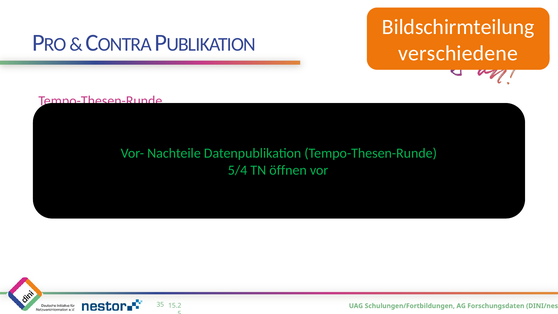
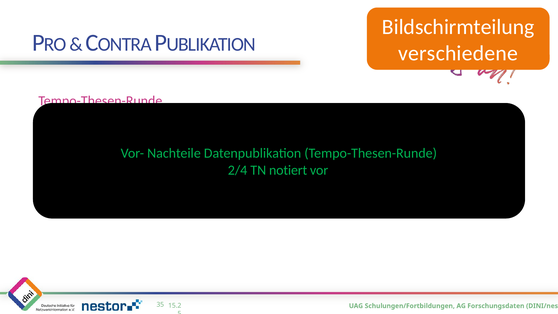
5/4: 5/4 -> 2/4
öffnen: öffnen -> notiert
